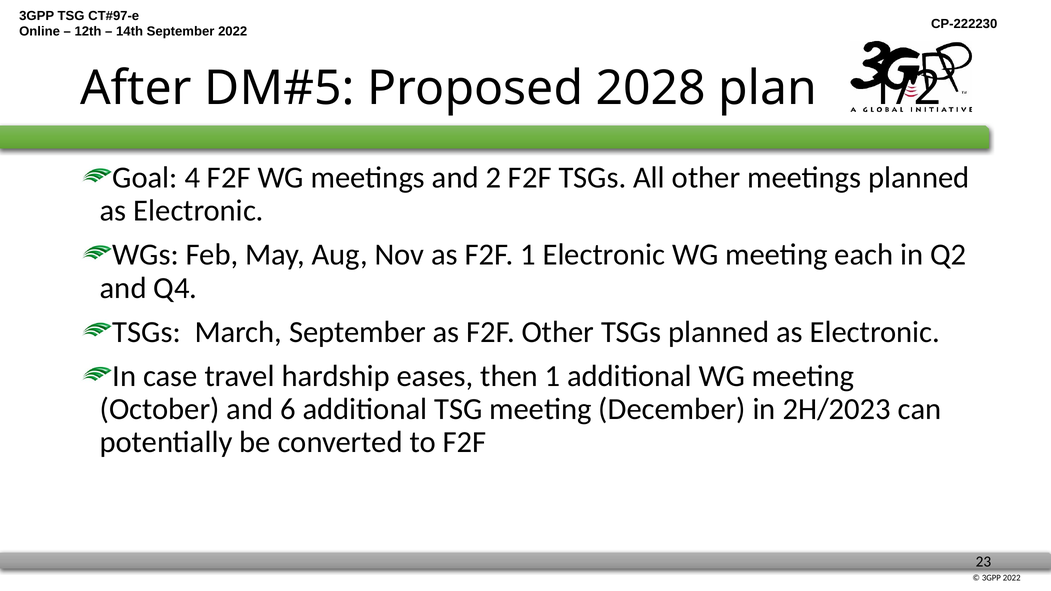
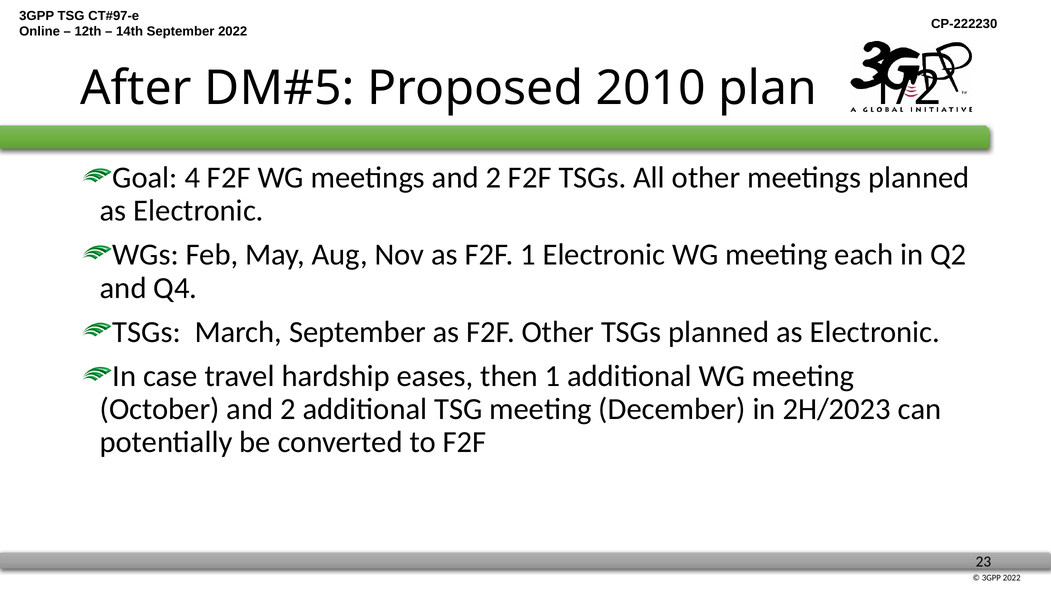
2028: 2028 -> 2010
October and 6: 6 -> 2
